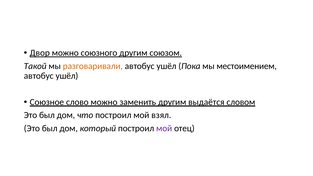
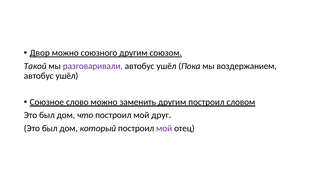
разговаривали colour: orange -> purple
местоимением: местоимением -> воздержанием
другим выдаётся: выдаётся -> построил
взял: взял -> друг
